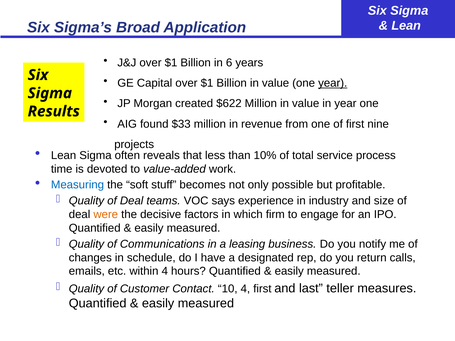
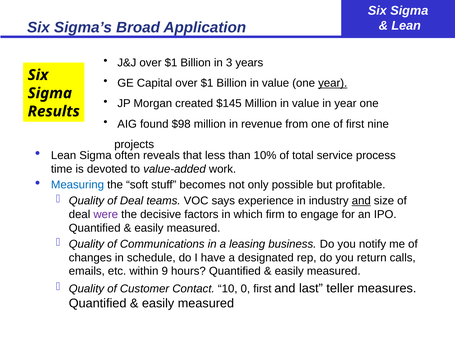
6: 6 -> 3
$622: $622 -> $145
$33: $33 -> $98
and at (361, 201) underline: none -> present
were colour: orange -> purple
within 4: 4 -> 9
10 4: 4 -> 0
